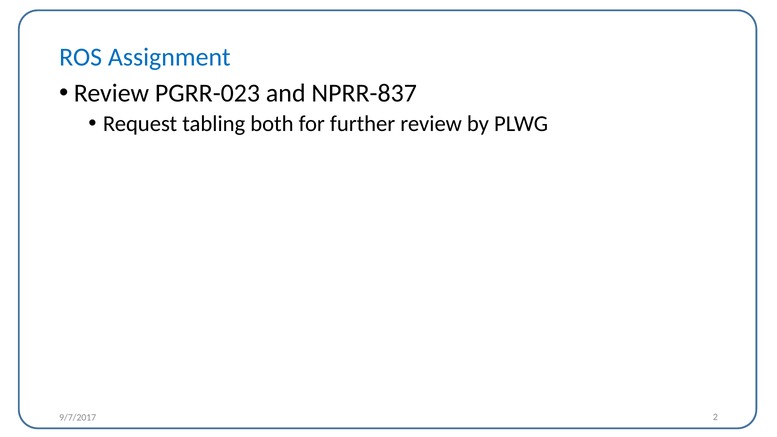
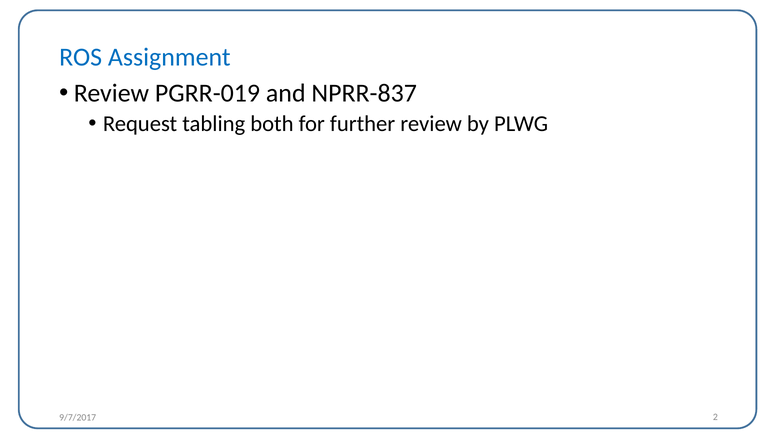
PGRR-023: PGRR-023 -> PGRR-019
